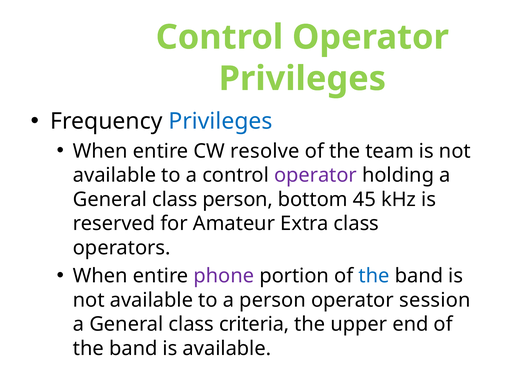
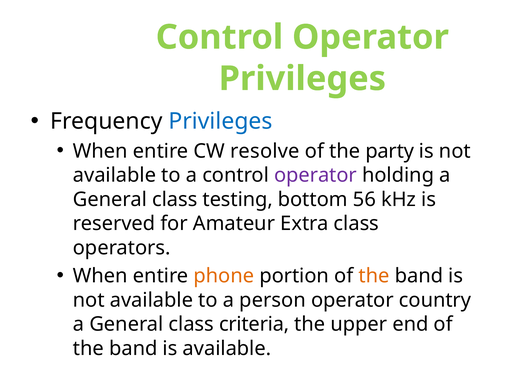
team: team -> party
class person: person -> testing
45: 45 -> 56
phone colour: purple -> orange
the at (374, 276) colour: blue -> orange
session: session -> country
